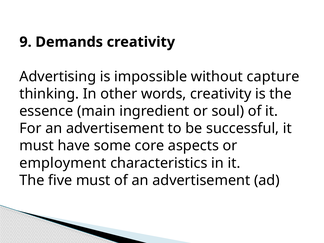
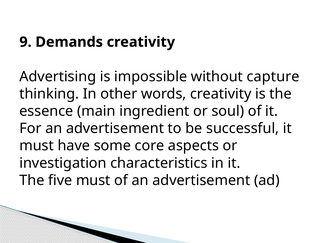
employment: employment -> investigation
